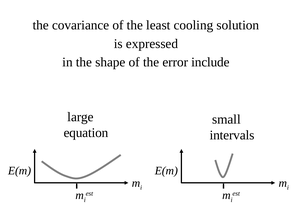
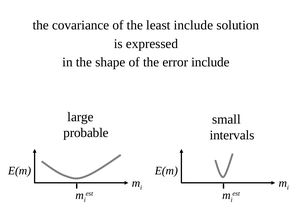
least cooling: cooling -> include
equation: equation -> probable
